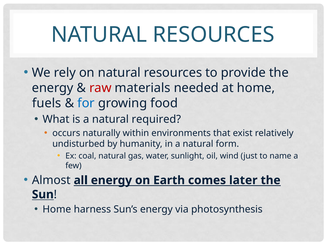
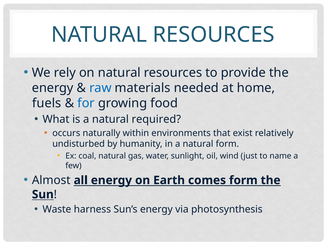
raw colour: red -> blue
comes later: later -> form
Home at (57, 210): Home -> Waste
